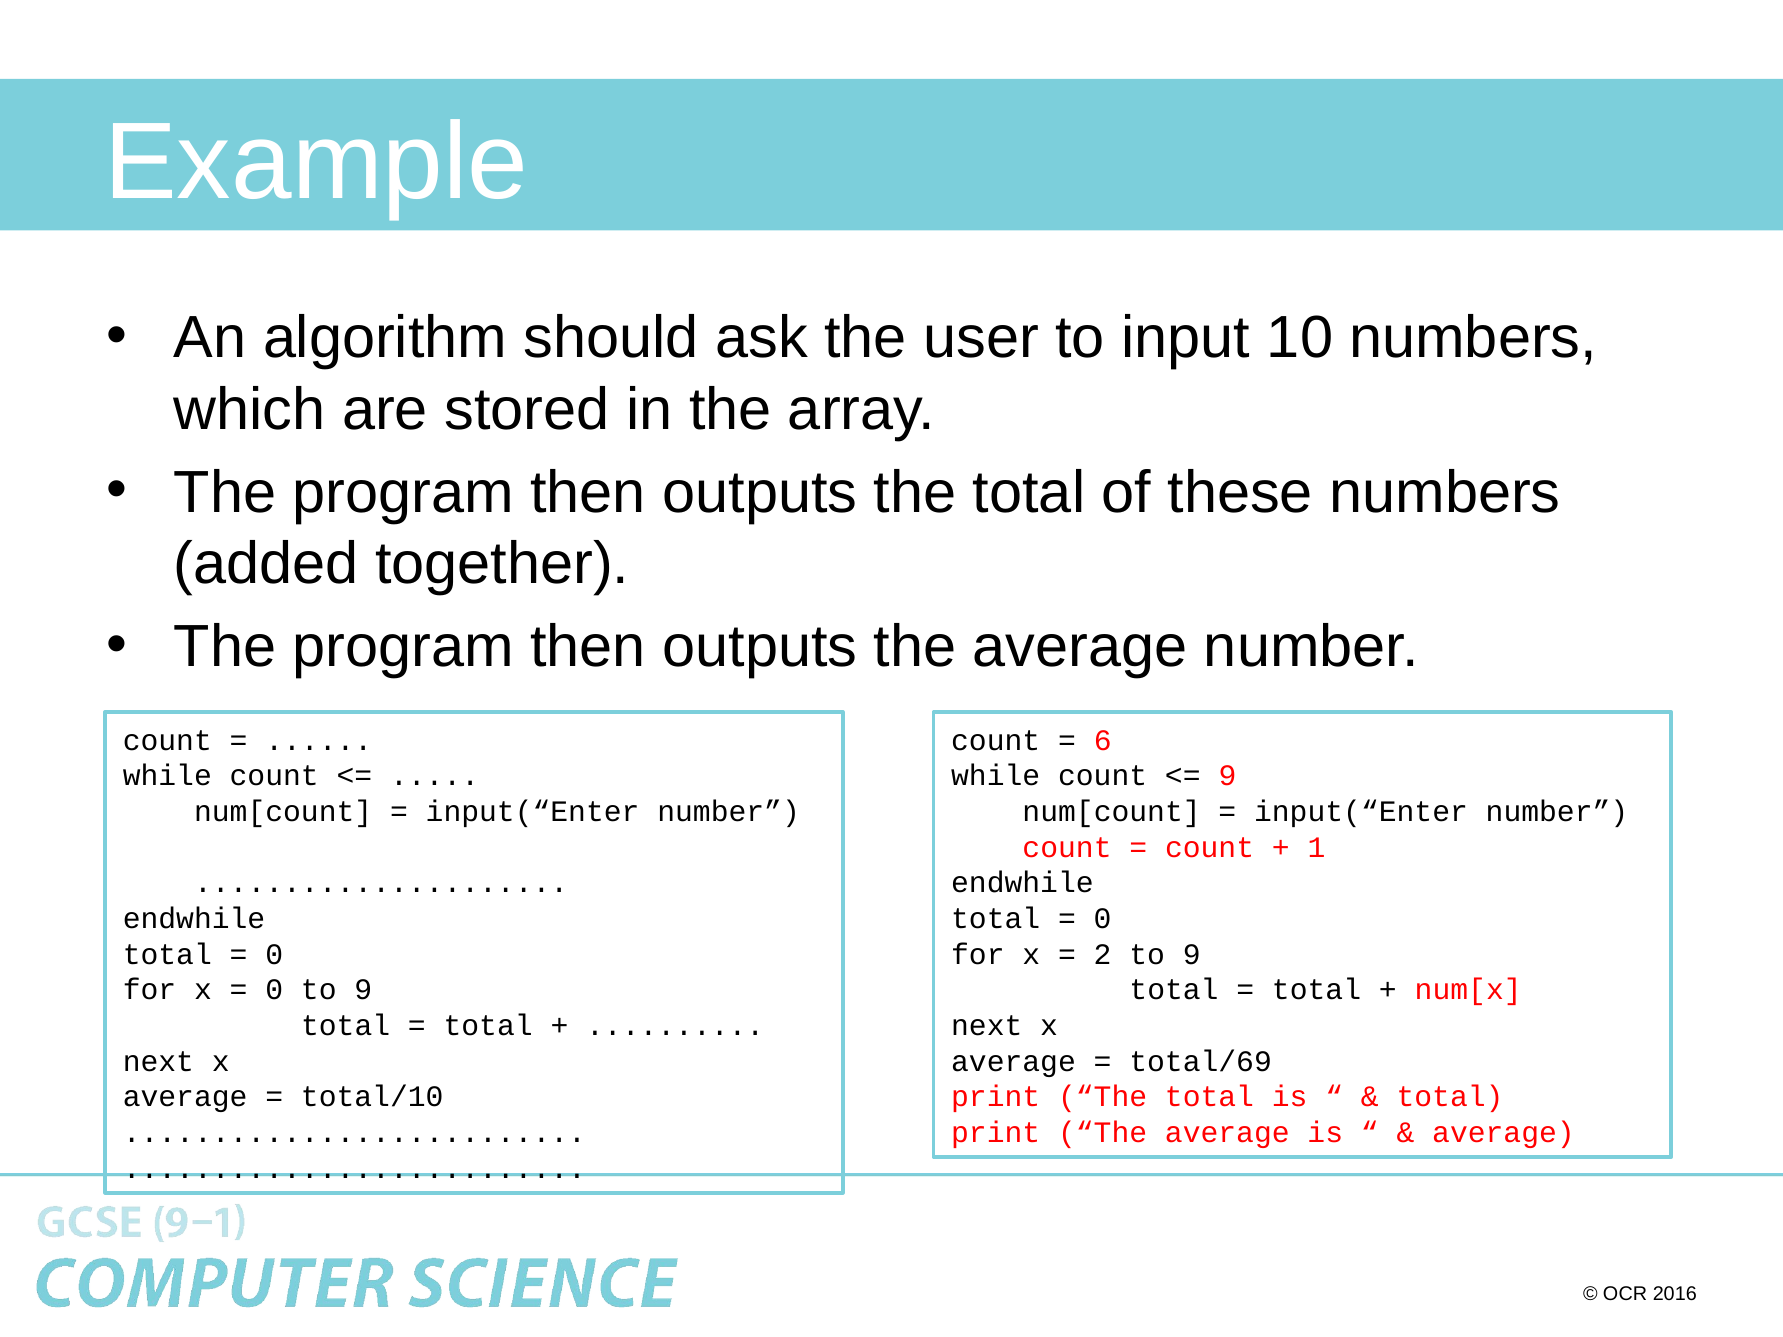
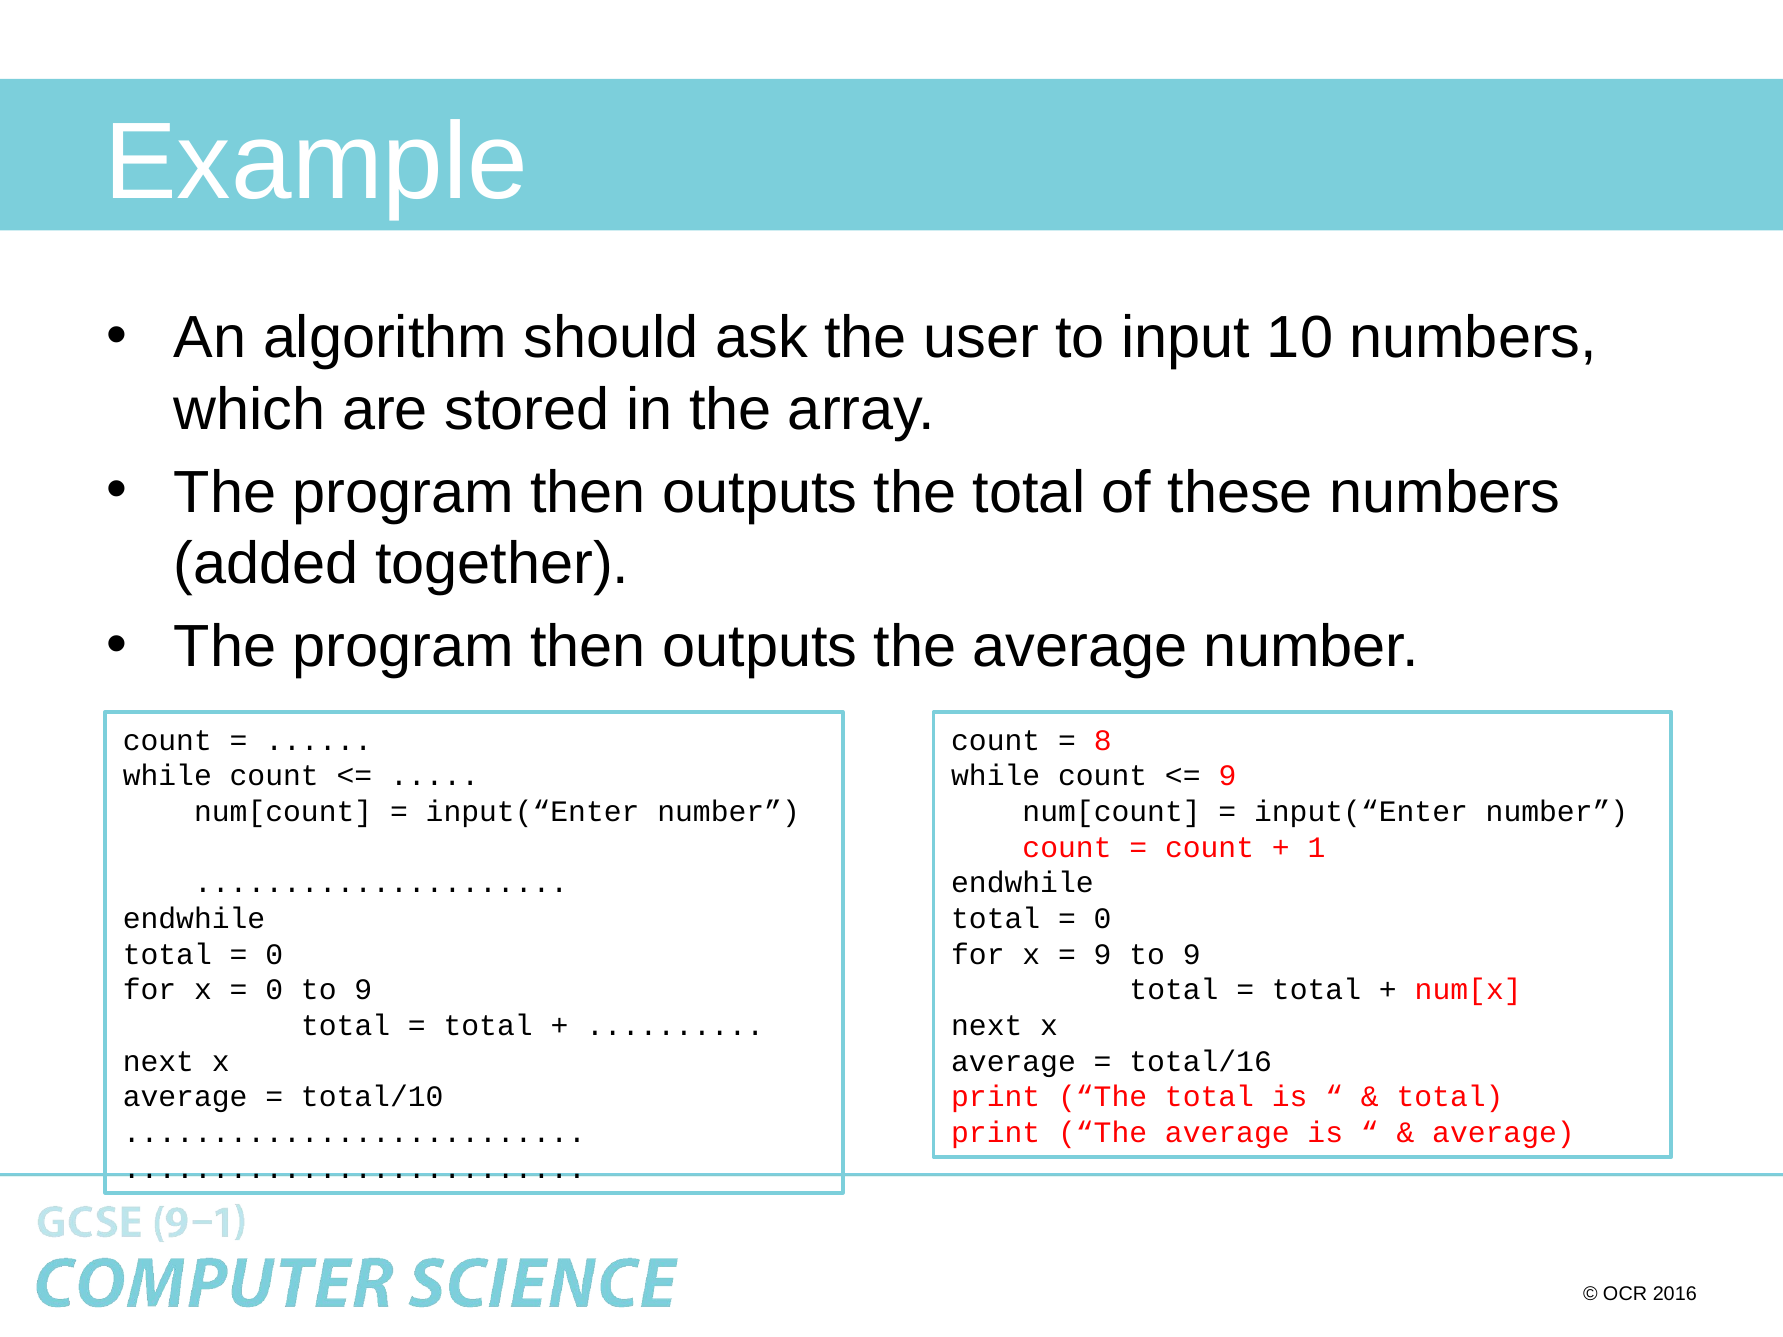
6: 6 -> 8
2 at (1103, 955): 2 -> 9
total/69: total/69 -> total/16
